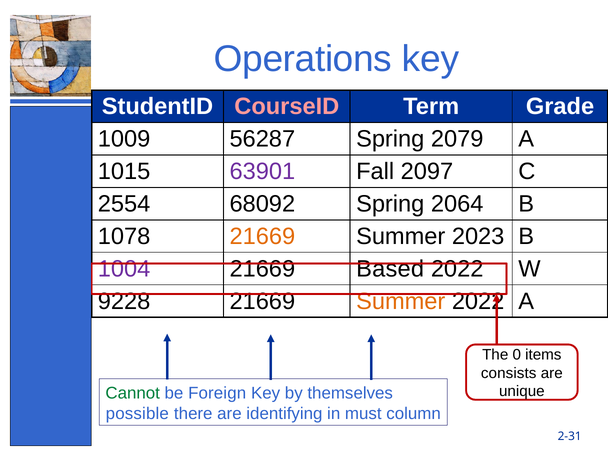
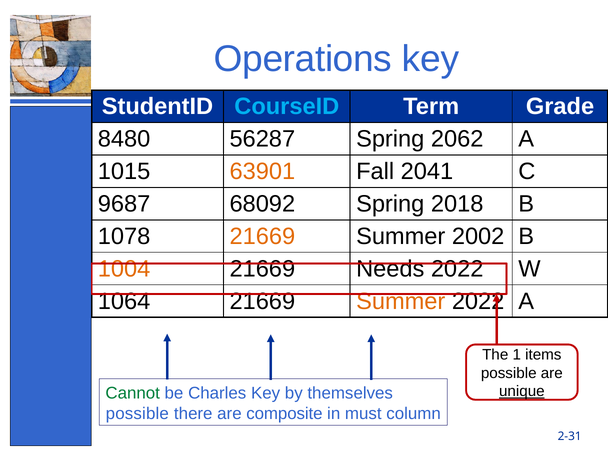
CourseID colour: pink -> light blue
1009: 1009 -> 8480
2079: 2079 -> 2062
63901 colour: purple -> orange
2097: 2097 -> 2041
2554: 2554 -> 9687
2064: 2064 -> 2018
2023: 2023 -> 2002
1004 colour: purple -> orange
Based: Based -> Needs
9228: 9228 -> 1064
0: 0 -> 1
consists at (509, 373): consists -> possible
unique underline: none -> present
Foreign: Foreign -> Charles
identifying: identifying -> composite
